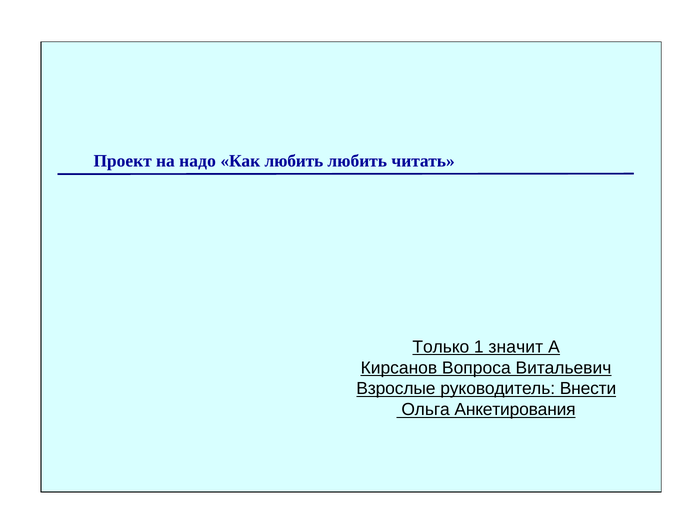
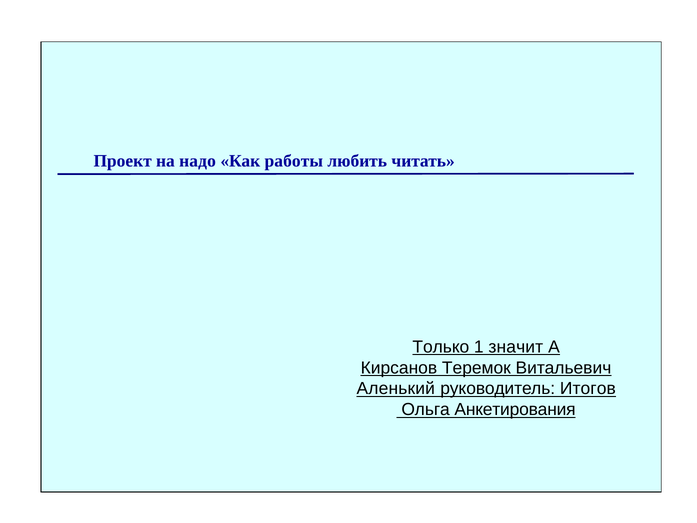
Как любить: любить -> работы
Вопроса: Вопроса -> Теремок
Взрослые: Взрослые -> Аленький
Внести: Внести -> Итогов
